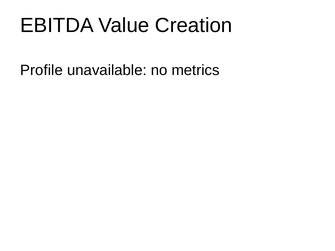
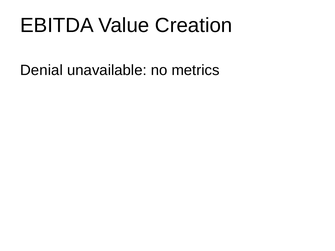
Profile: Profile -> Denial
